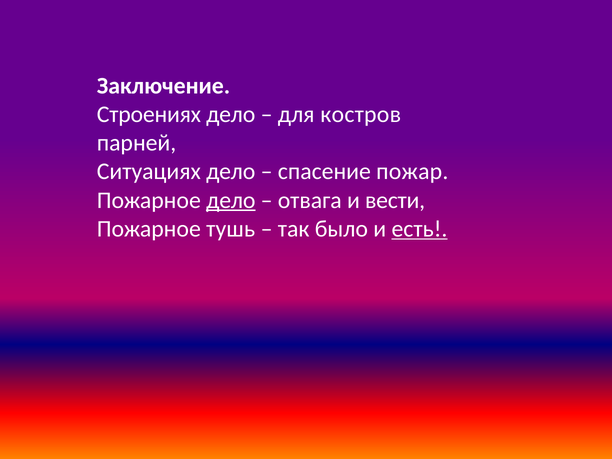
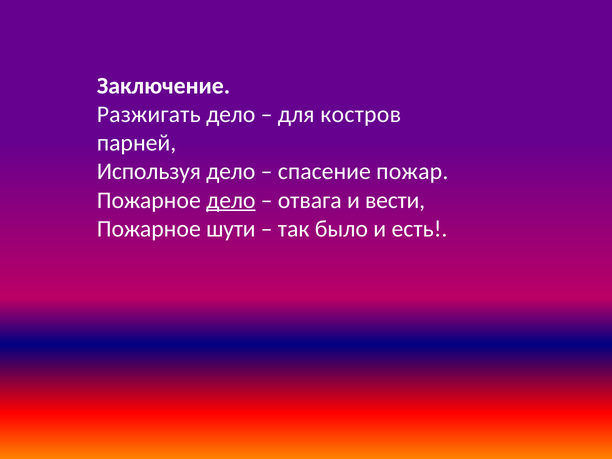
Строениях: Строениях -> Разжигать
Ситуациях: Ситуациях -> Используя
тушь: тушь -> шути
есть underline: present -> none
